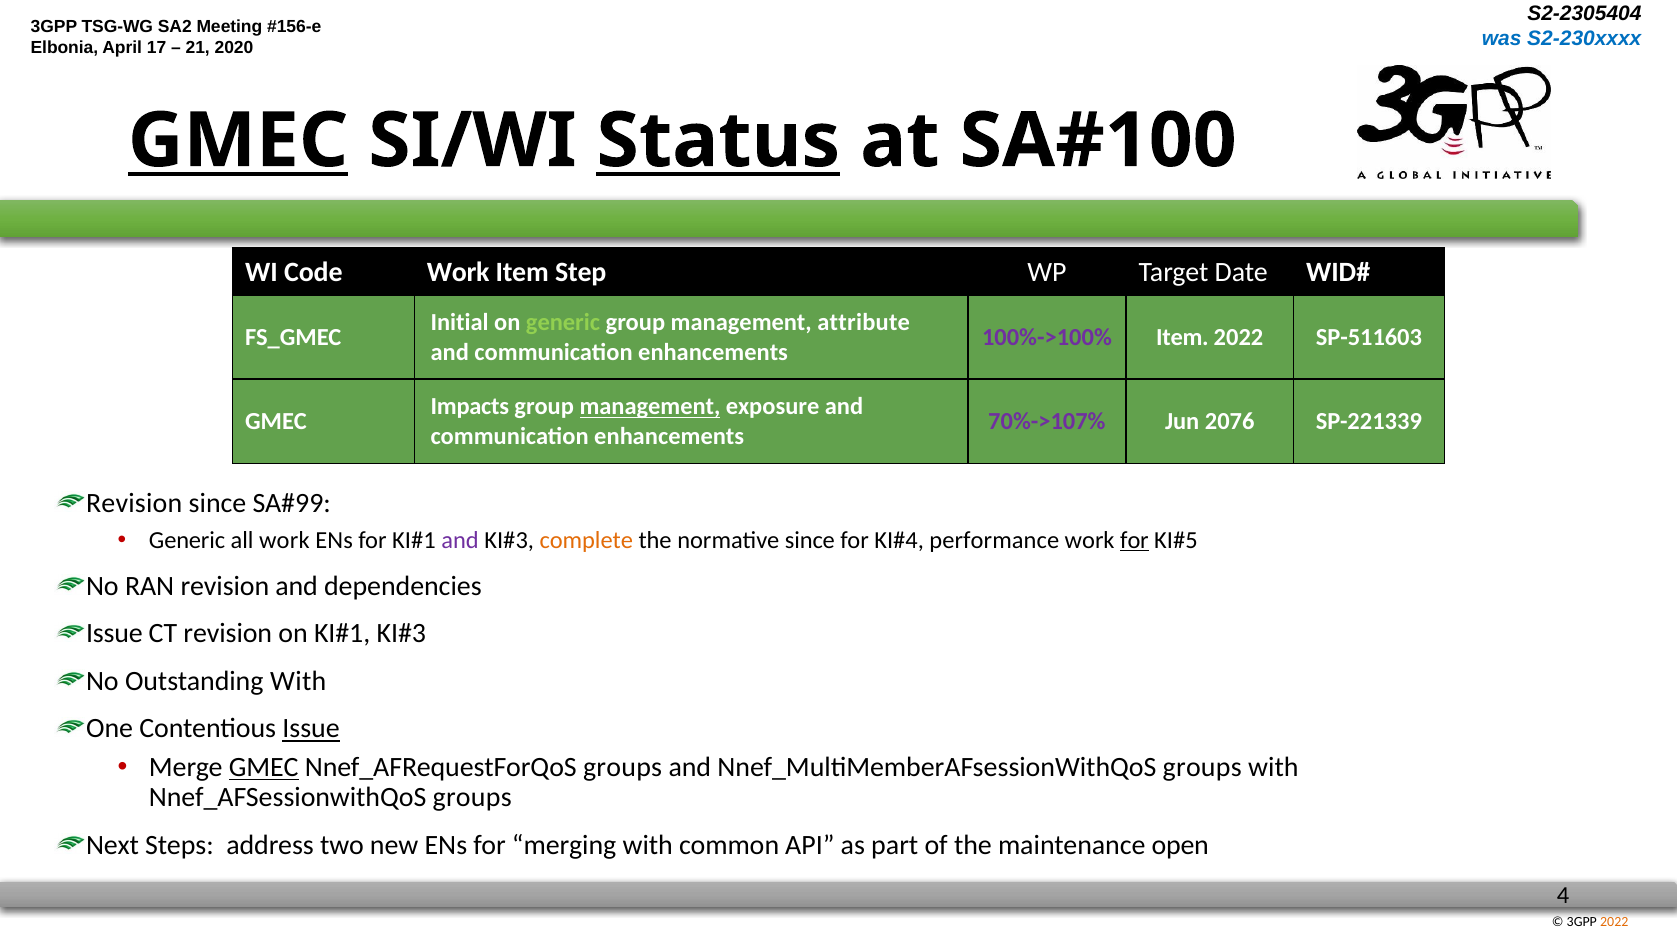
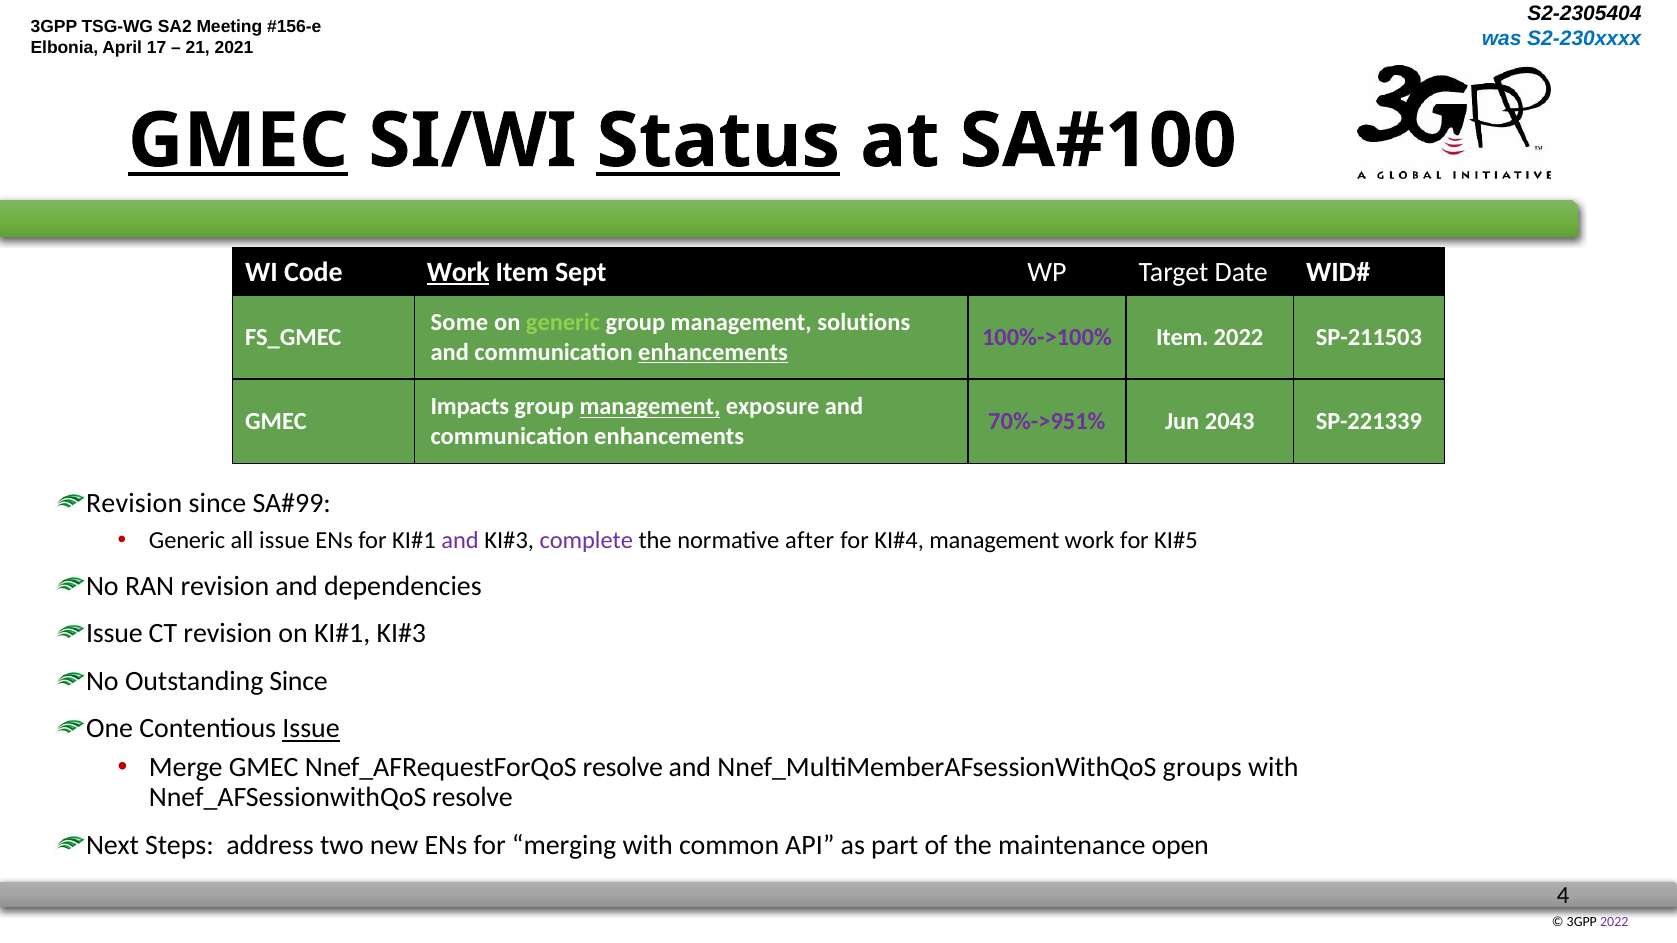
2020: 2020 -> 2021
Work at (458, 272) underline: none -> present
Step: Step -> Sept
Initial: Initial -> Some
attribute: attribute -> solutions
SP-511603: SP-511603 -> SP-211503
enhancements at (713, 352) underline: none -> present
70%->107%: 70%->107% -> 70%->951%
2076: 2076 -> 2043
all work: work -> issue
complete colour: orange -> purple
normative since: since -> after
performance at (994, 540): performance -> management
for at (1134, 540) underline: present -> none
Outstanding With: With -> Since
GMEC at (264, 768) underline: present -> none
Nnef_AFRequestForQoS groups: groups -> resolve
Nnef_AFSessionwithQoS groups: groups -> resolve
2022 at (1614, 922) colour: orange -> purple
